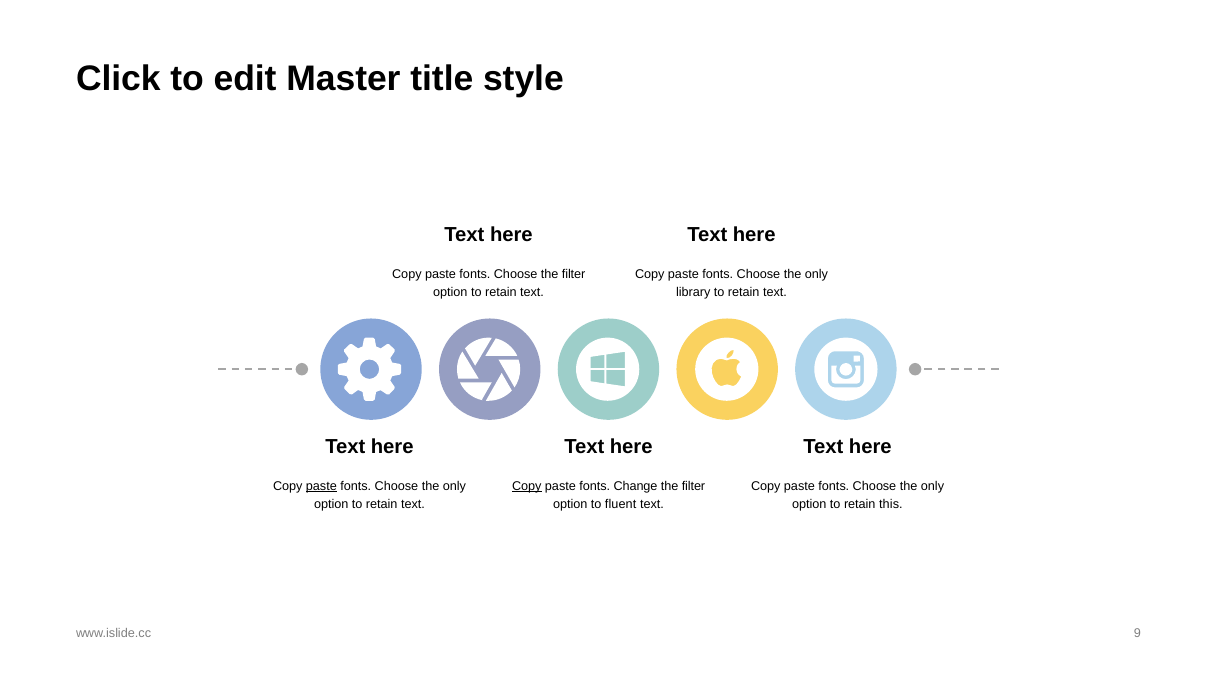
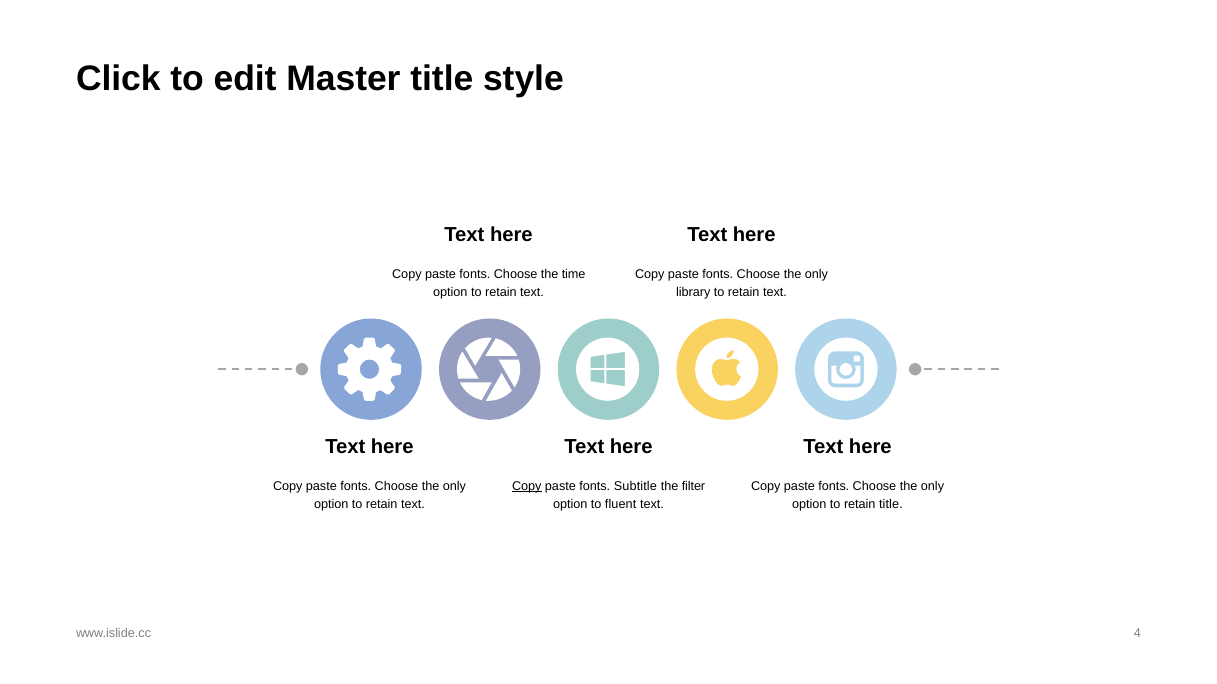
Choose the filter: filter -> time
paste at (321, 486) underline: present -> none
Change: Change -> Subtitle
retain this: this -> title
9: 9 -> 4
